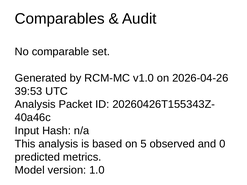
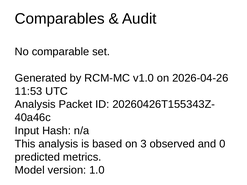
39:53: 39:53 -> 11:53
5: 5 -> 3
